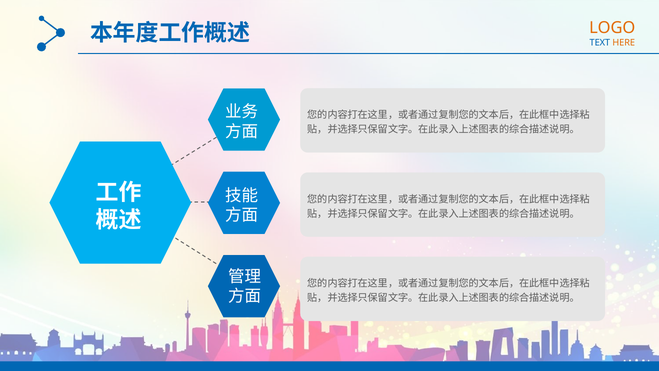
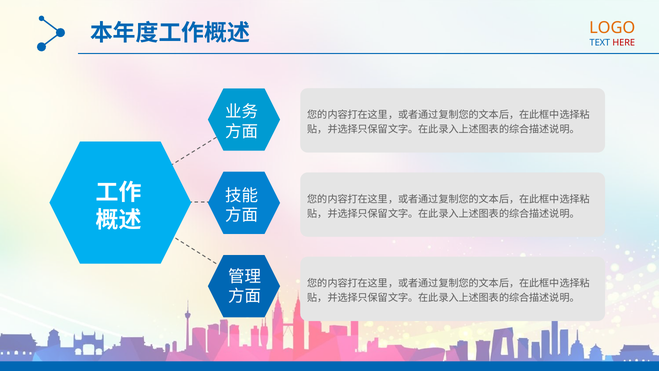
HERE colour: orange -> red
